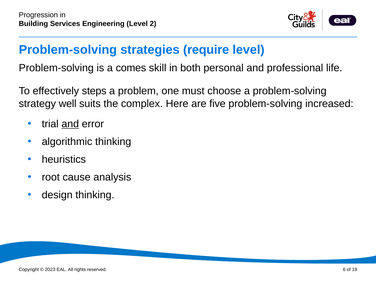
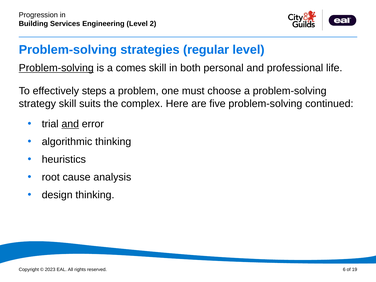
require: require -> regular
Problem-solving at (56, 68) underline: none -> present
strategy well: well -> skill
increased: increased -> continued
